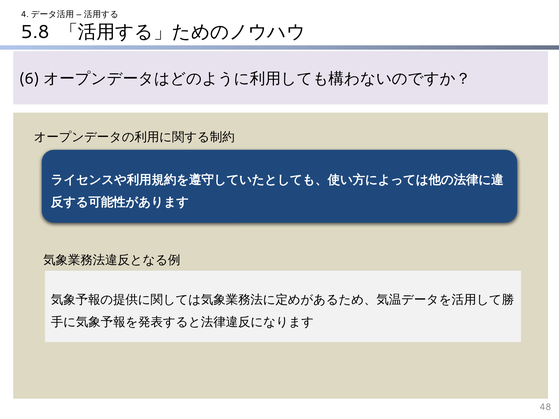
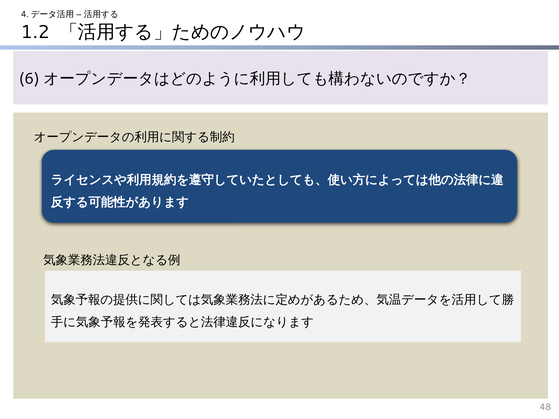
5.8: 5.8 -> 1.2
